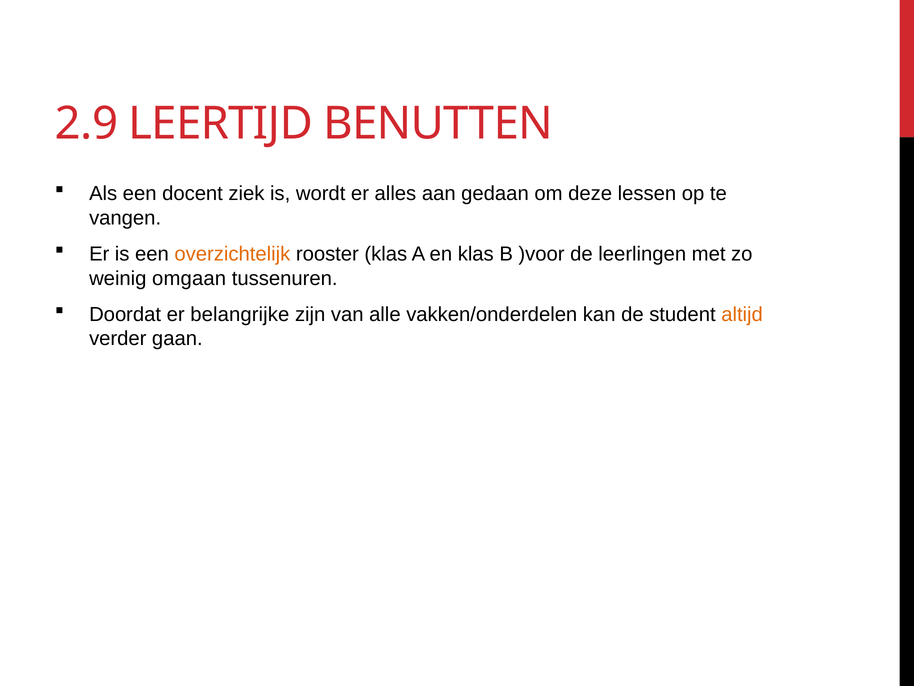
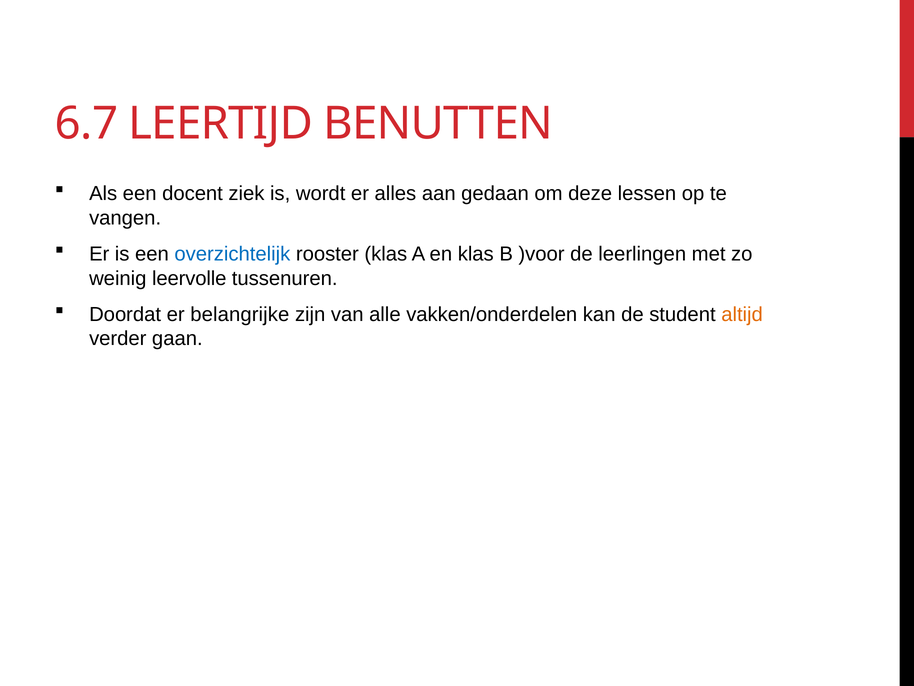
2.9: 2.9 -> 6.7
overzichtelijk colour: orange -> blue
omgaan: omgaan -> leervolle
